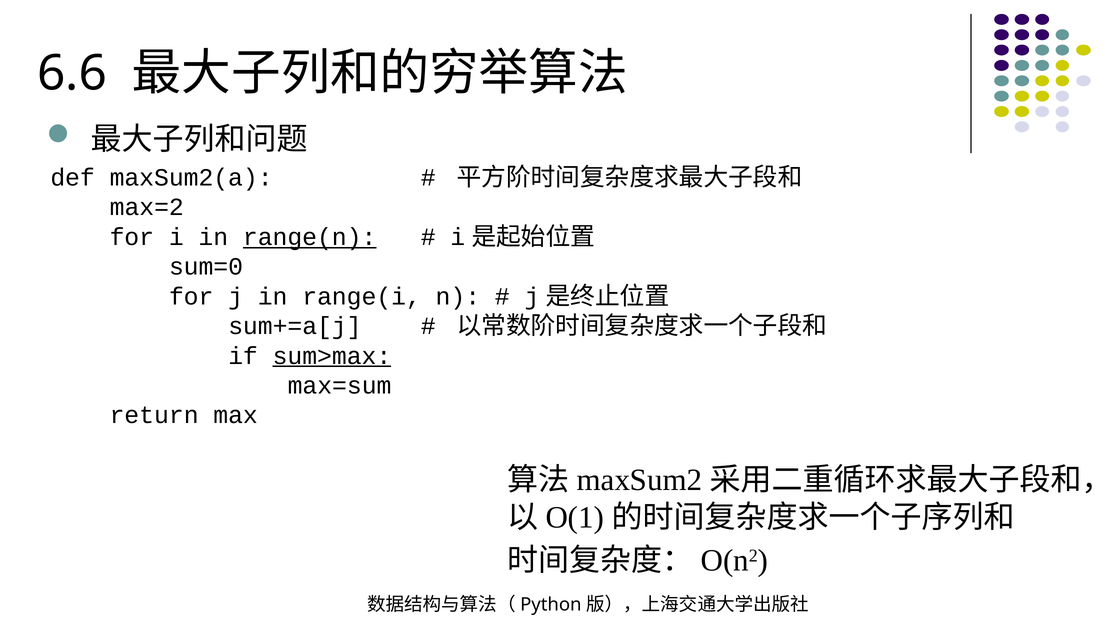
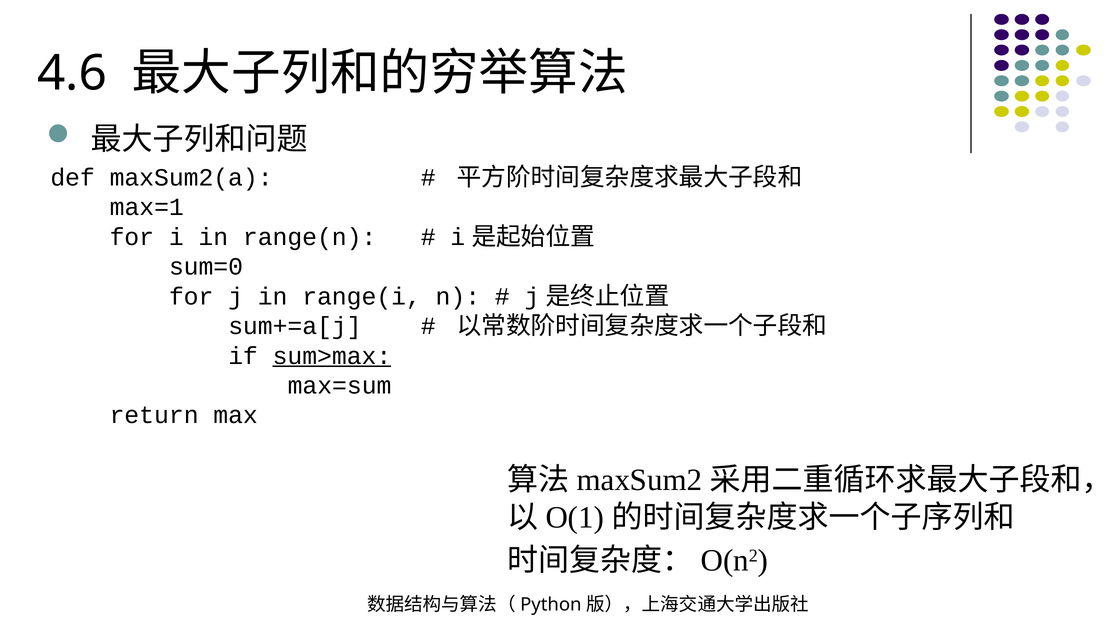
6.6: 6.6 -> 4.6
max=2: max=2 -> max=1
range(n underline: present -> none
